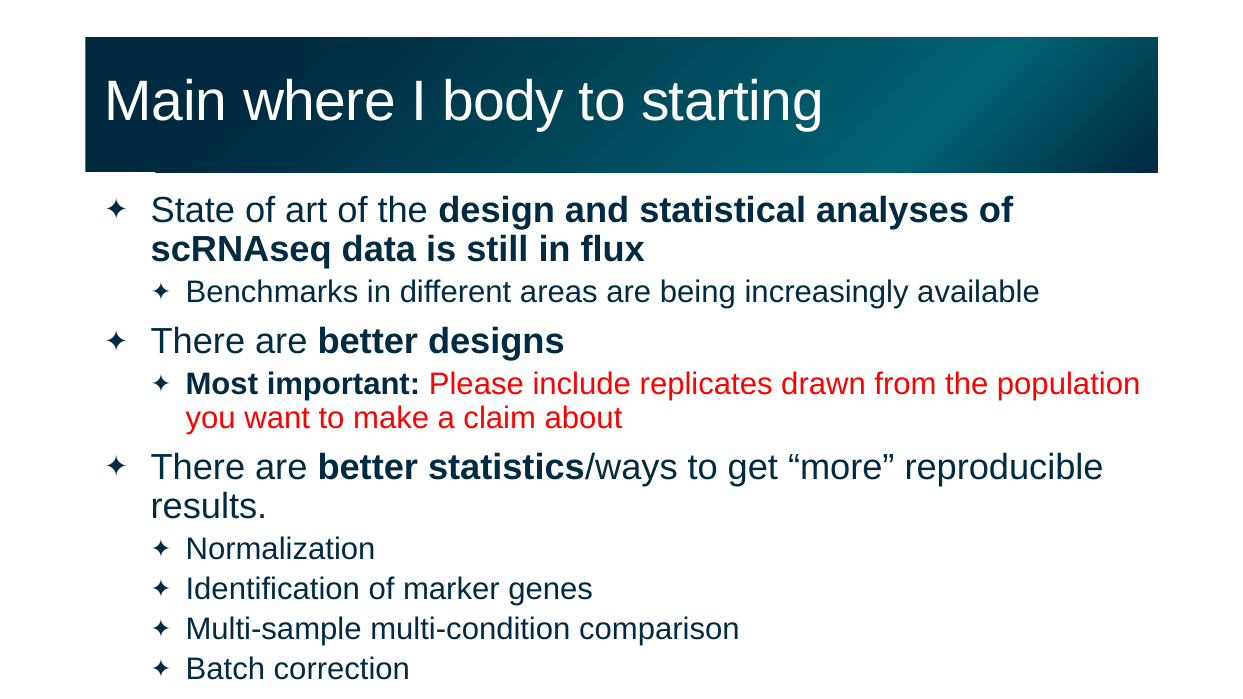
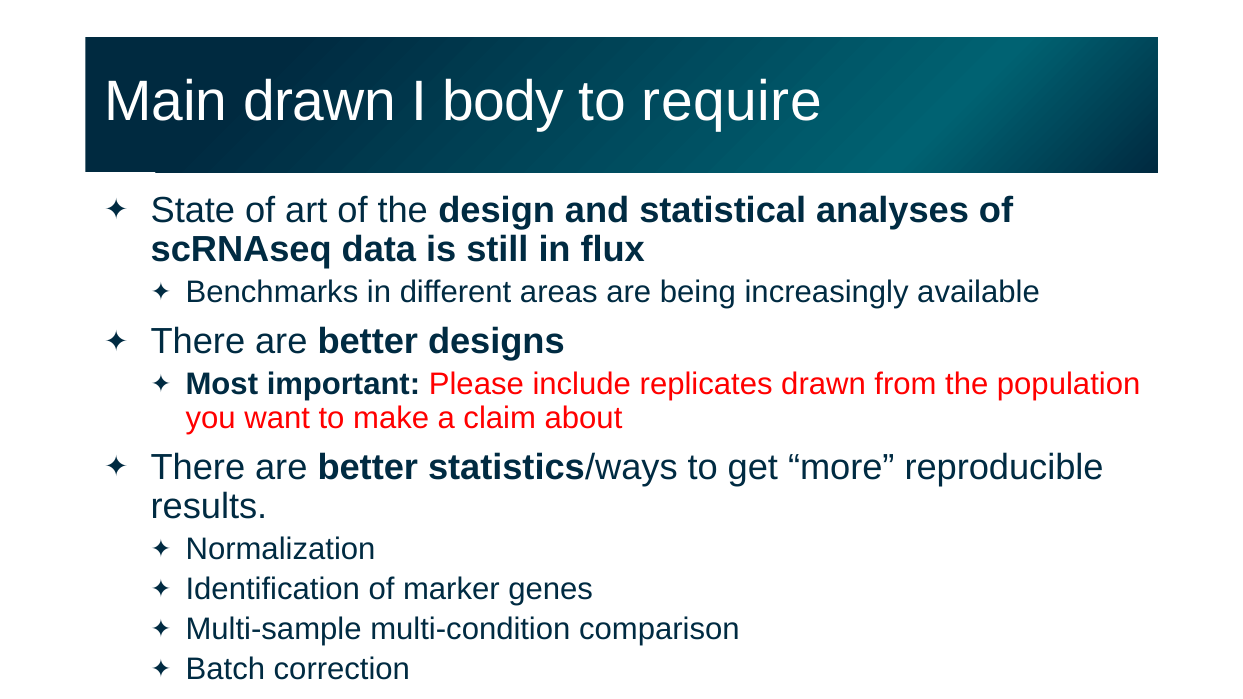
Main where: where -> drawn
starting: starting -> require
